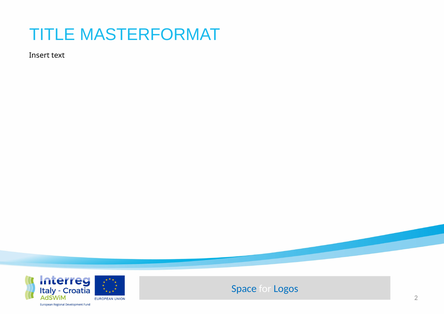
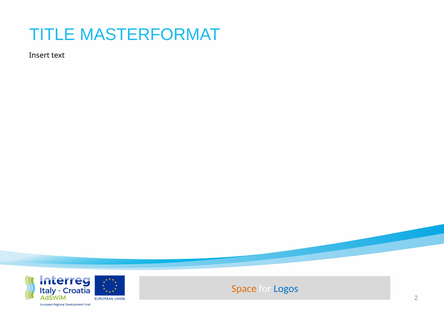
Space colour: blue -> orange
